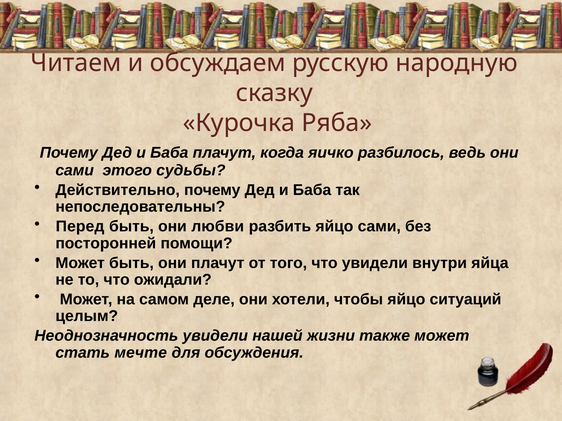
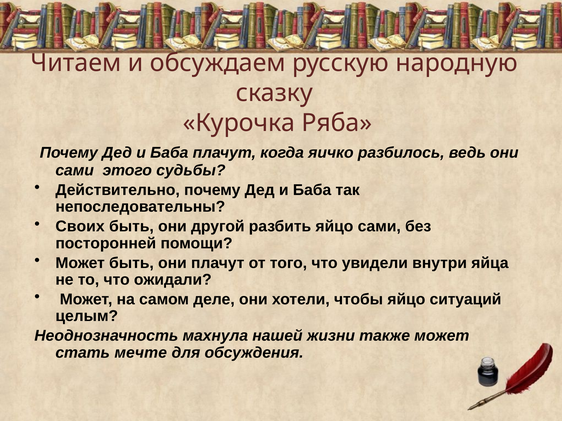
Перед: Перед -> Своих
любви: любви -> другой
Неоднозначность увидели: увидели -> махнула
